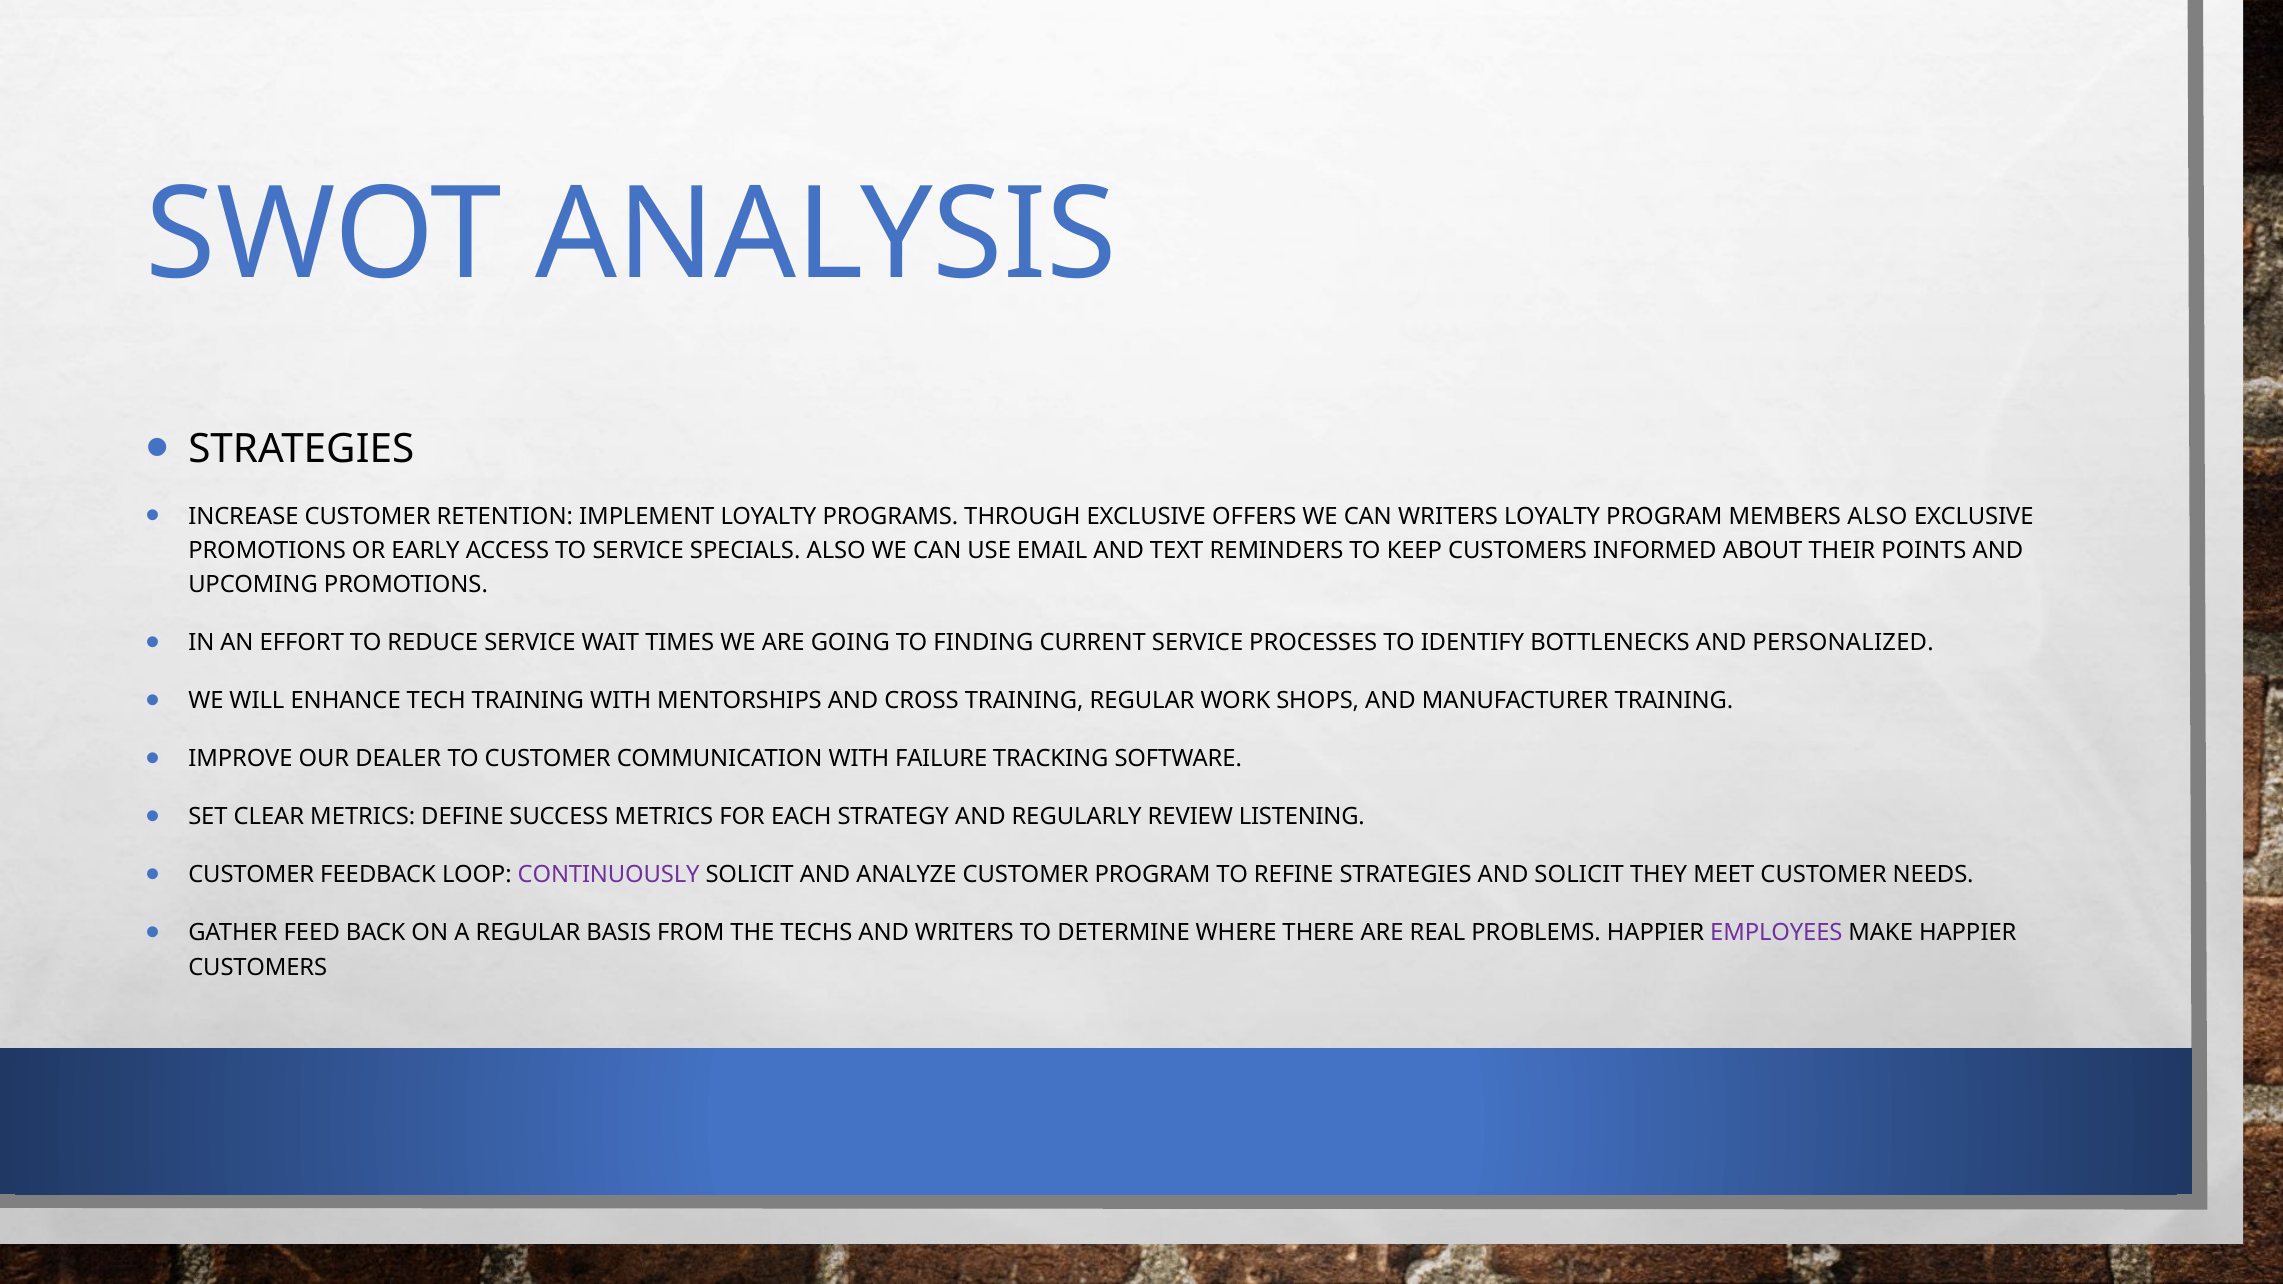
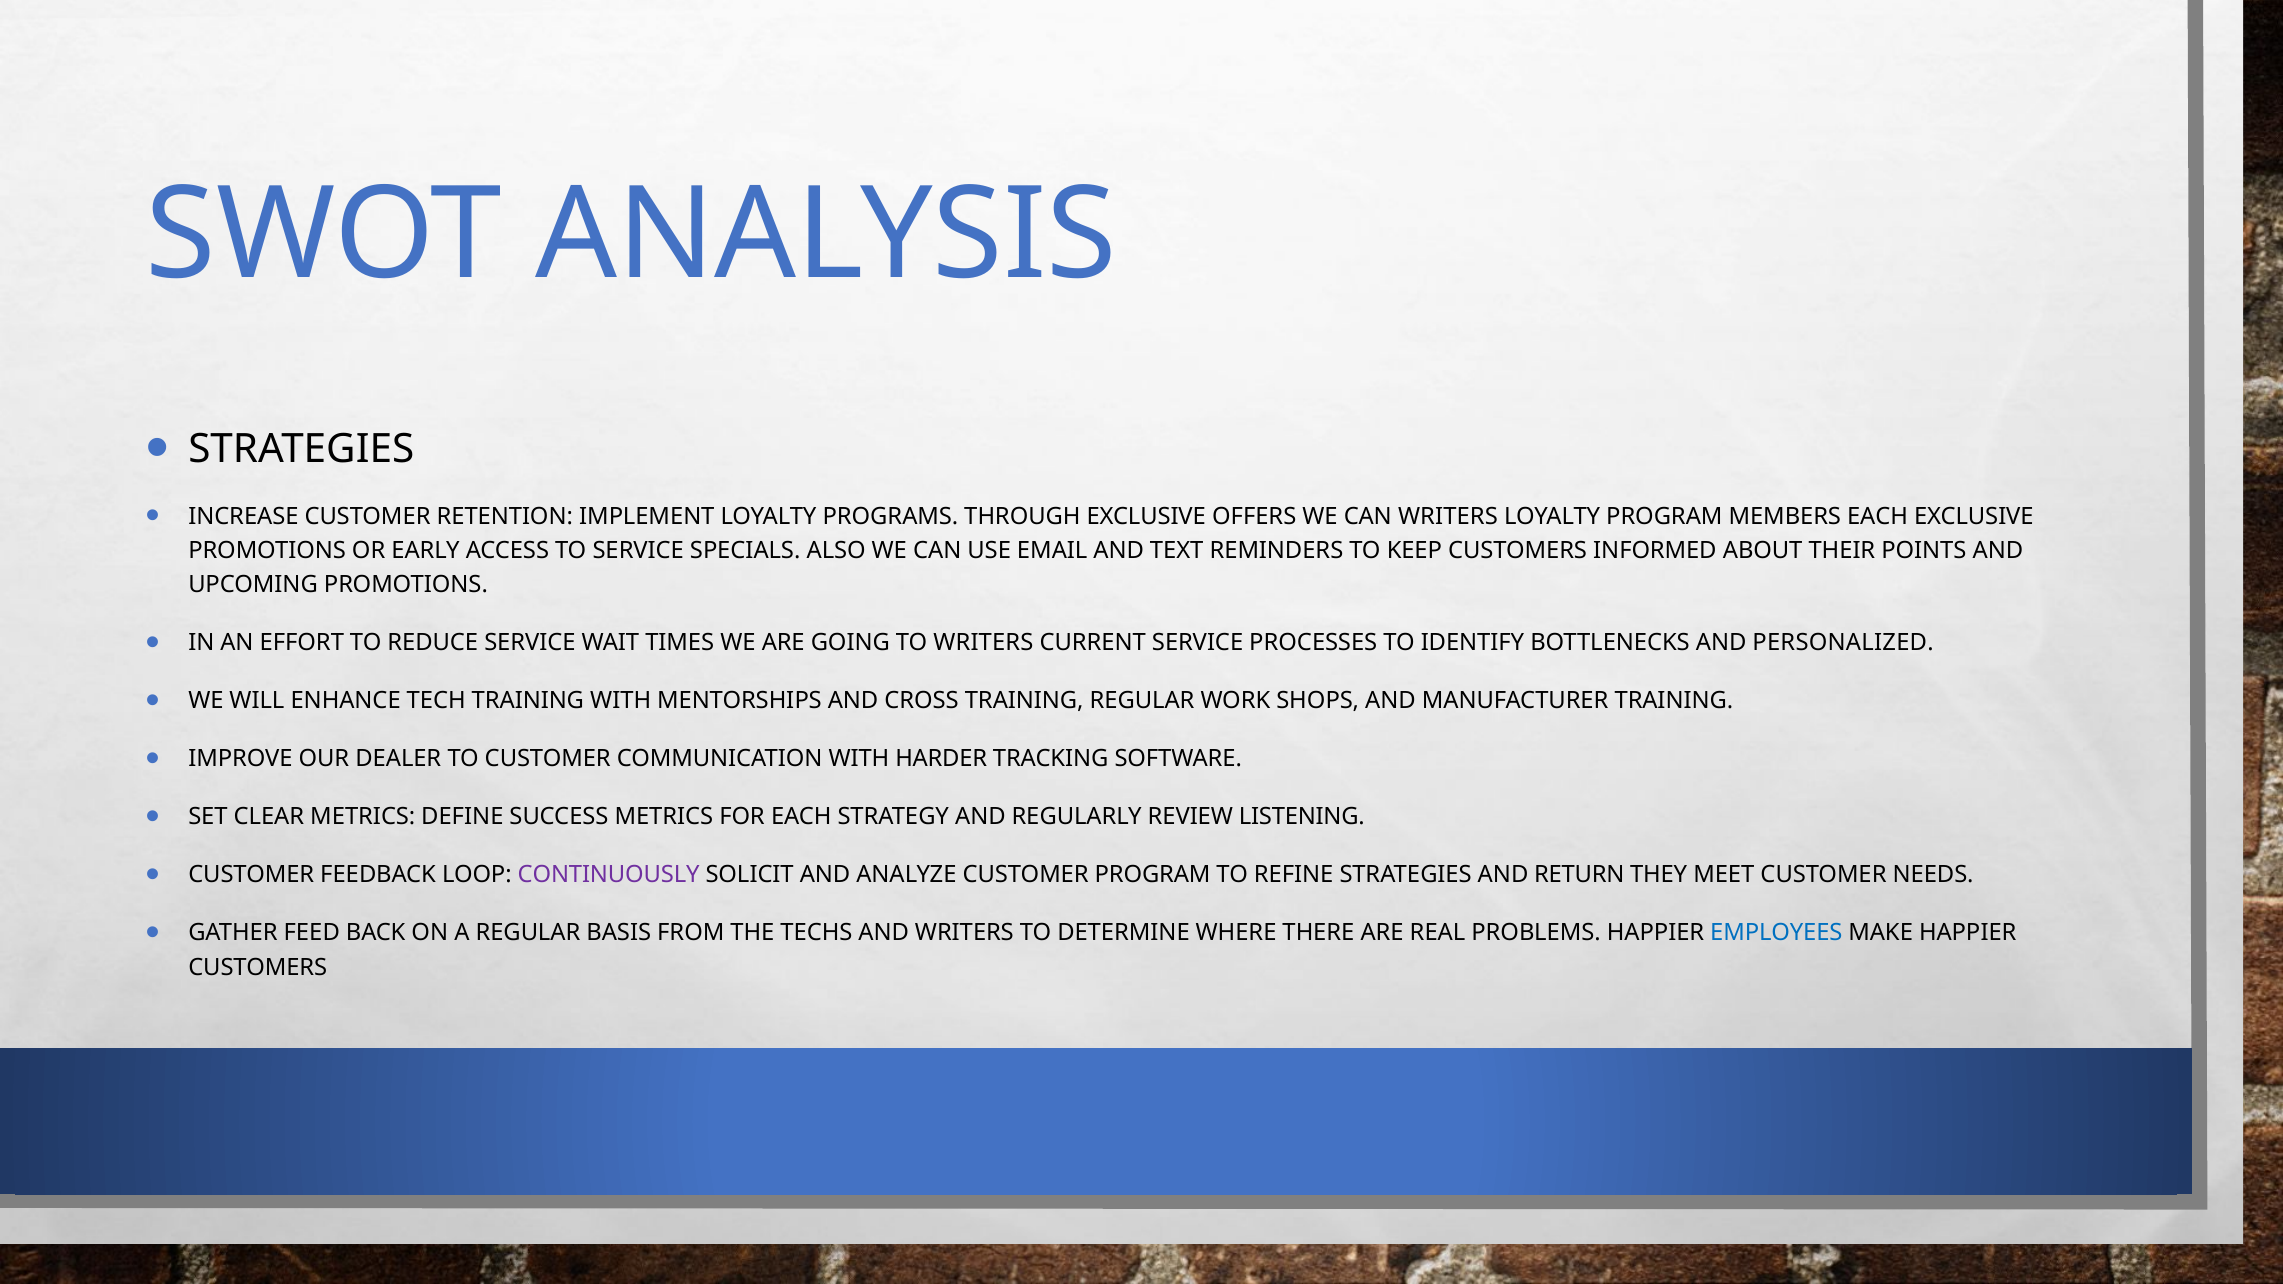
MEMBERS ALSO: ALSO -> EACH
TO FINDING: FINDING -> WRITERS
FAILURE: FAILURE -> HARDER
AND SOLICIT: SOLICIT -> RETURN
EMPLOYEES colour: purple -> blue
